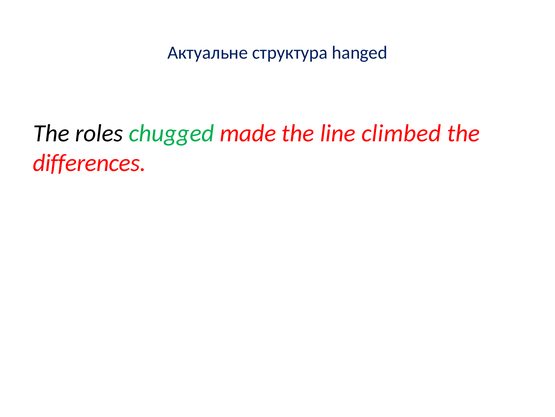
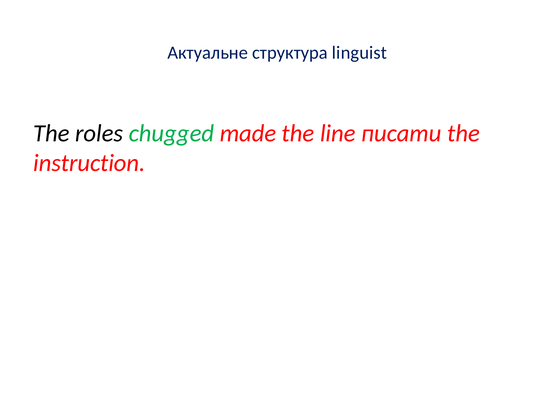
hanged: hanged -> linguist
climbed: climbed -> писати
differences: differences -> instruction
